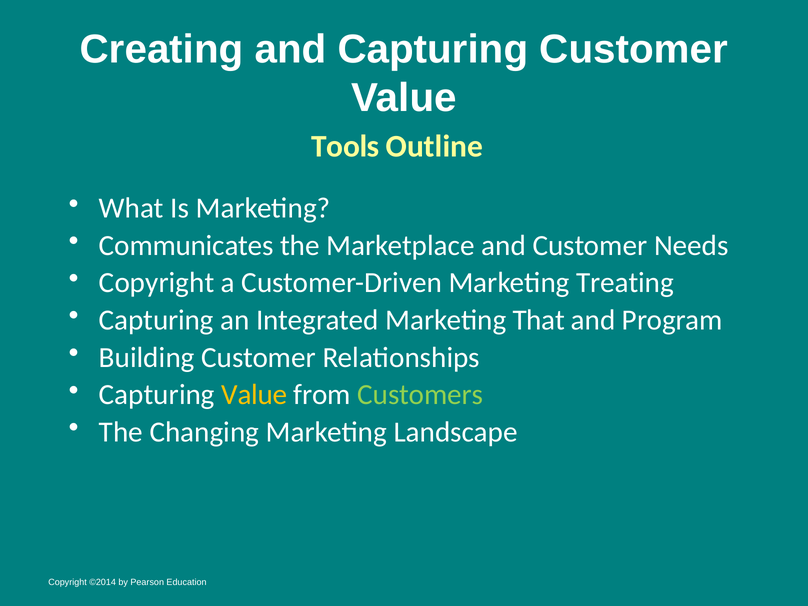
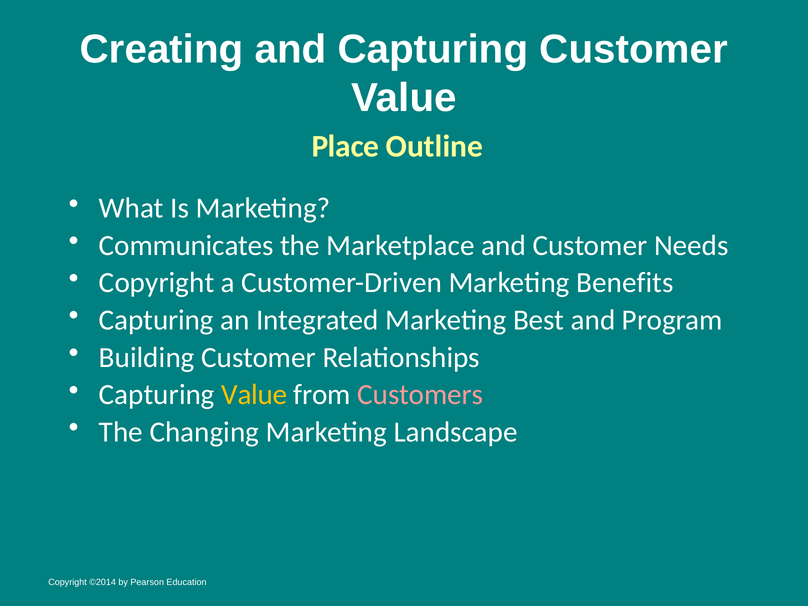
Tools: Tools -> Place
Treating: Treating -> Benefits
That: That -> Best
Customers colour: light green -> pink
